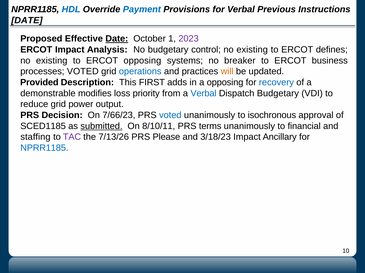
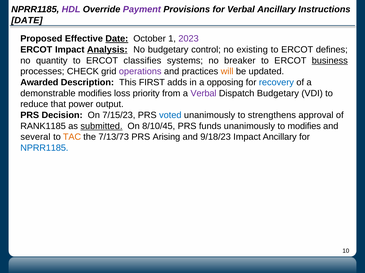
HDL colour: blue -> purple
Payment colour: blue -> purple
Verbal Previous: Previous -> Ancillary
Analysis underline: none -> present
existing at (52, 61): existing -> quantity
ERCOT opposing: opposing -> classifies
business underline: none -> present
processes VOTED: VOTED -> CHECK
operations colour: blue -> purple
Provided: Provided -> Awarded
Verbal at (203, 94) colour: blue -> purple
reduce grid: grid -> that
7/66/23: 7/66/23 -> 7/15/23
isochronous: isochronous -> strengthens
SCED1185: SCED1185 -> RANK1185
8/10/11: 8/10/11 -> 8/10/45
terms: terms -> funds
to financial: financial -> modifies
staffing: staffing -> several
TAC colour: purple -> orange
7/13/26: 7/13/26 -> 7/13/73
Please: Please -> Arising
3/18/23: 3/18/23 -> 9/18/23
